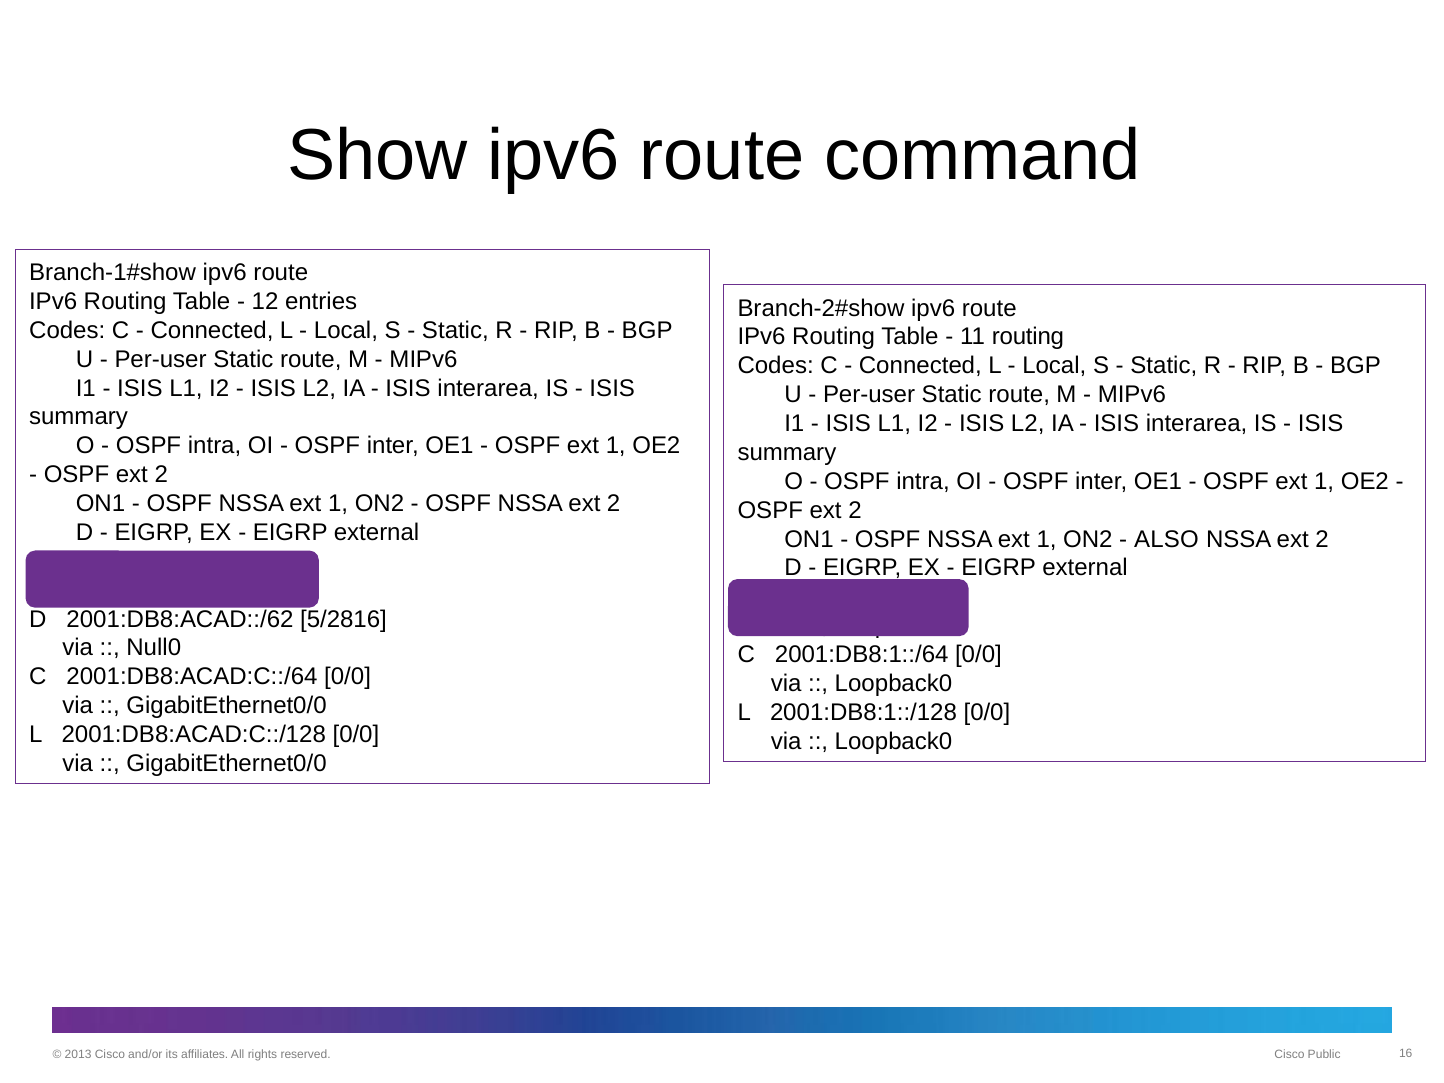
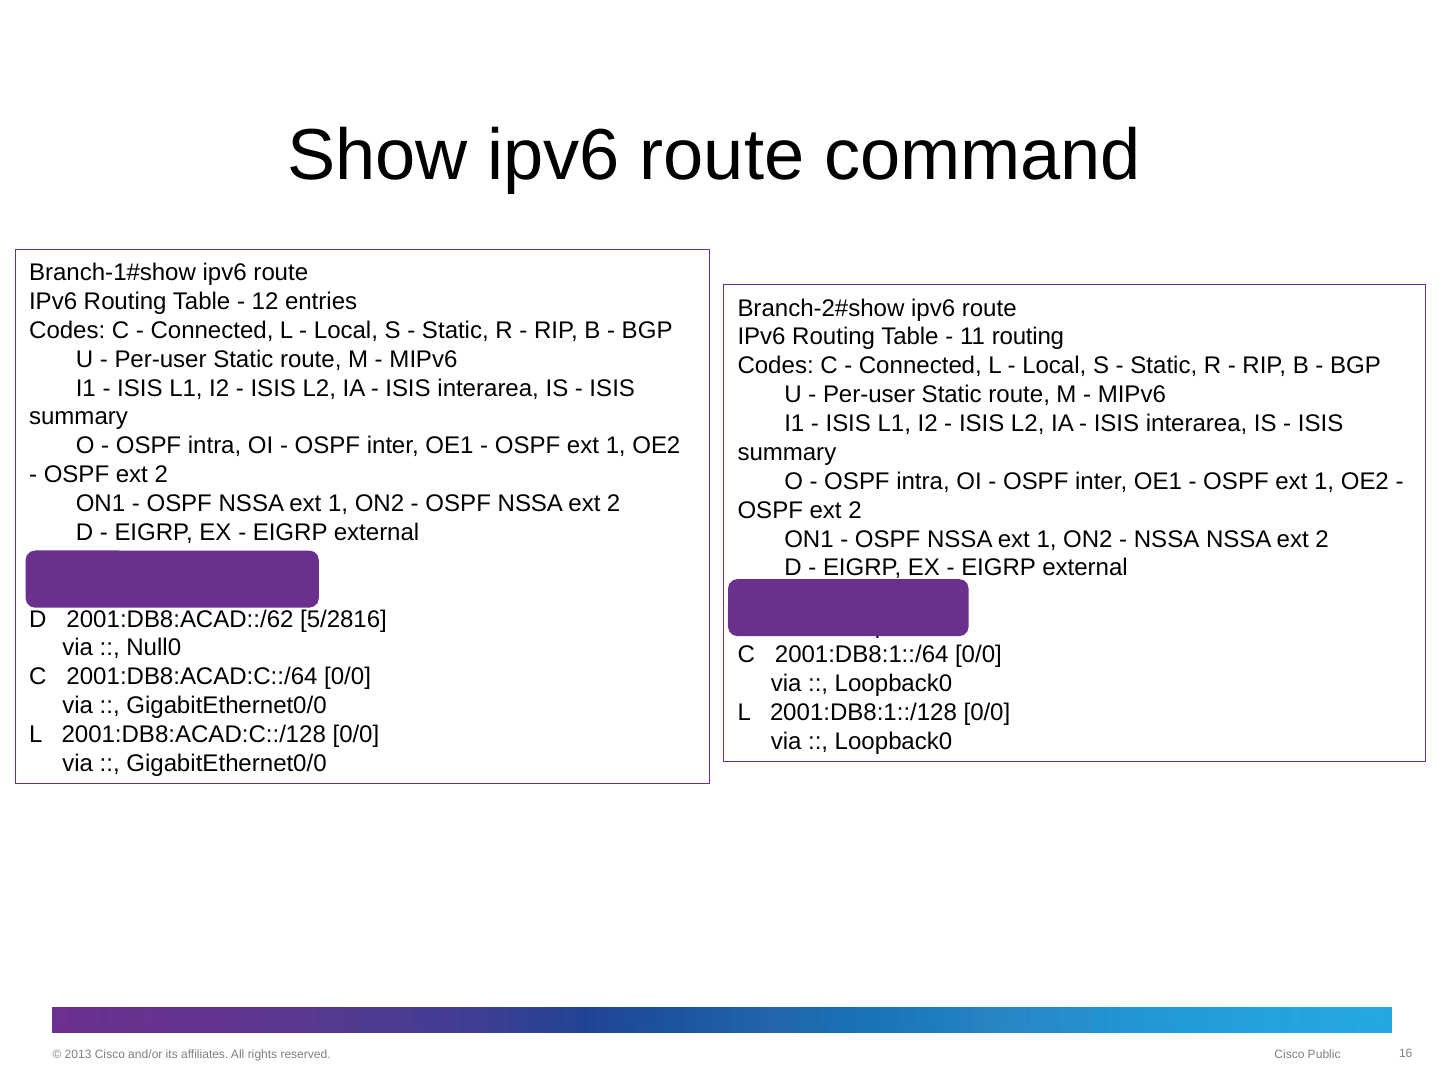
ALSO at (1167, 539): ALSO -> NSSA
